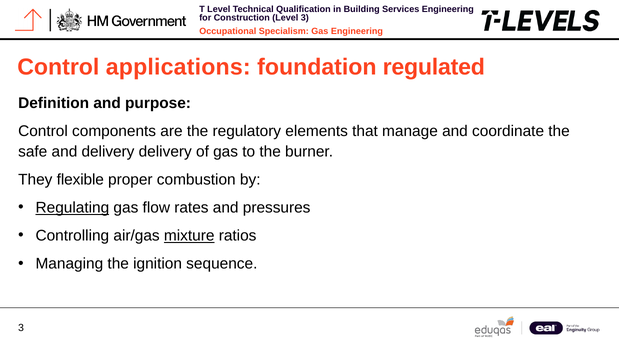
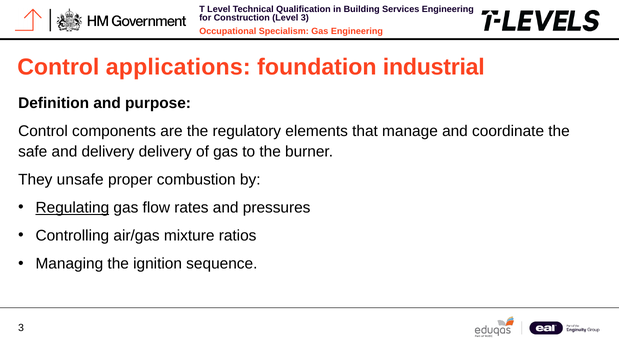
regulated: regulated -> industrial
flexible: flexible -> unsafe
mixture underline: present -> none
